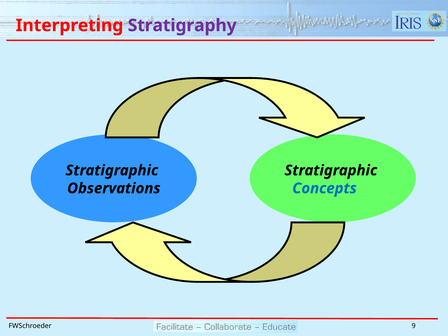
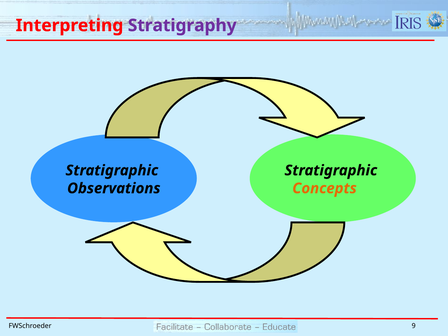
Concepts colour: blue -> orange
